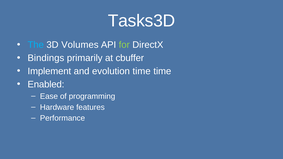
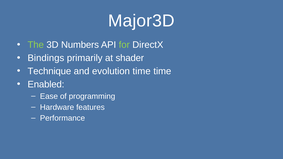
Tasks3D: Tasks3D -> Major3D
The colour: light blue -> light green
Volumes: Volumes -> Numbers
cbuffer: cbuffer -> shader
Implement: Implement -> Technique
